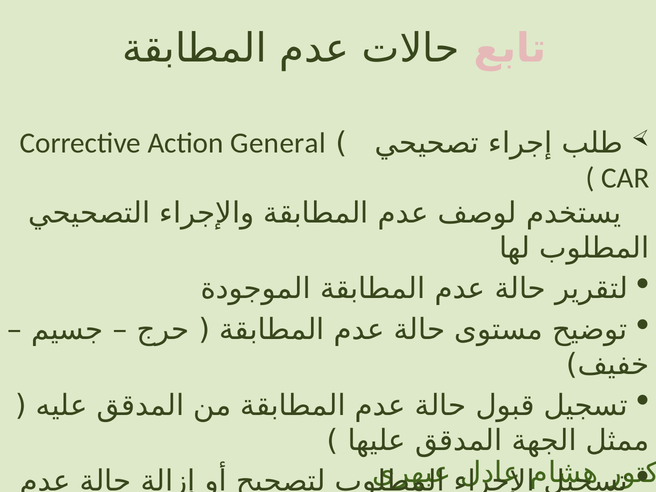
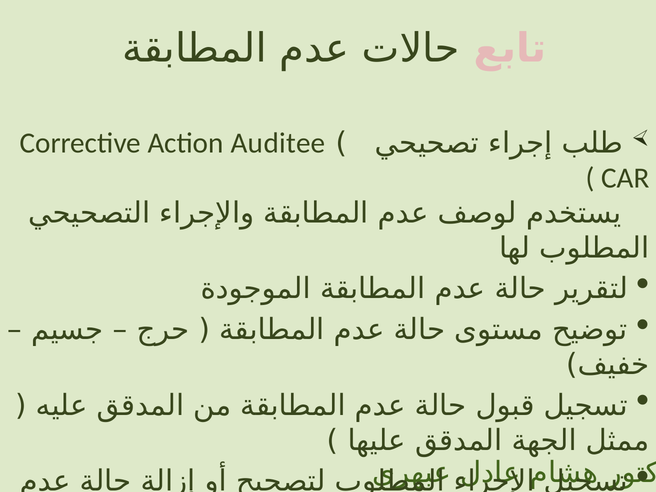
General: General -> Auditee
